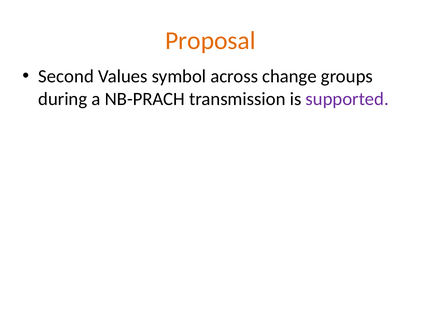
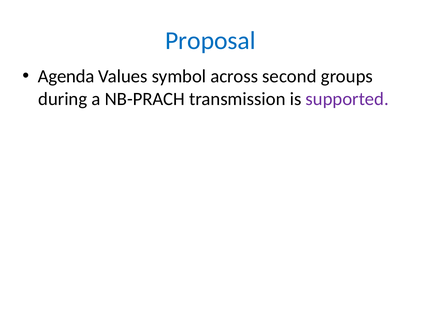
Proposal colour: orange -> blue
Second: Second -> Agenda
change: change -> second
